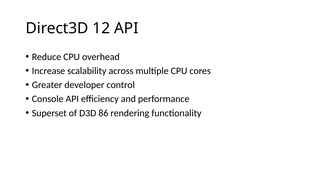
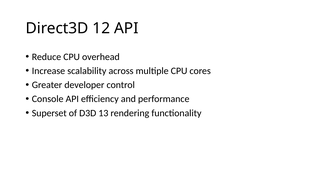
86: 86 -> 13
